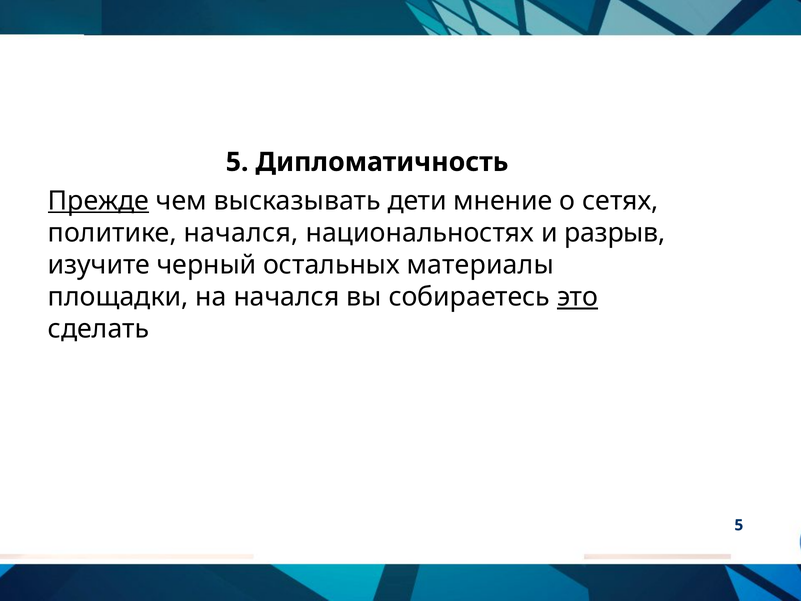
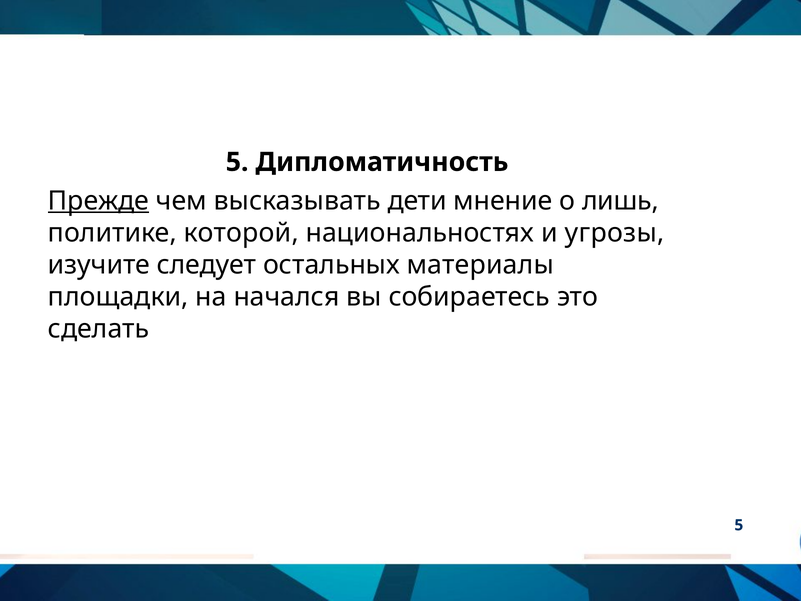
сетях: сетях -> лишь
политике начался: начался -> которой
разрыв: разрыв -> угрозы
черный: черный -> следует
это underline: present -> none
